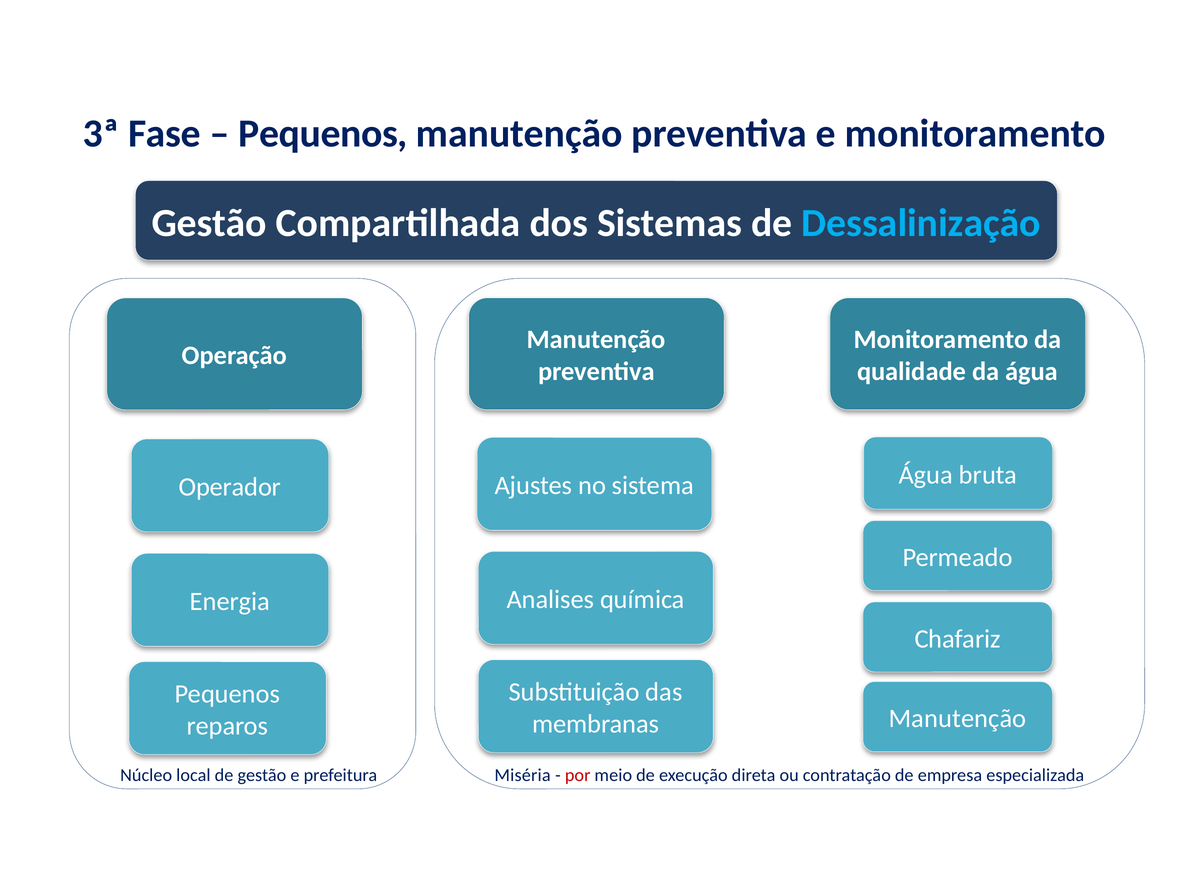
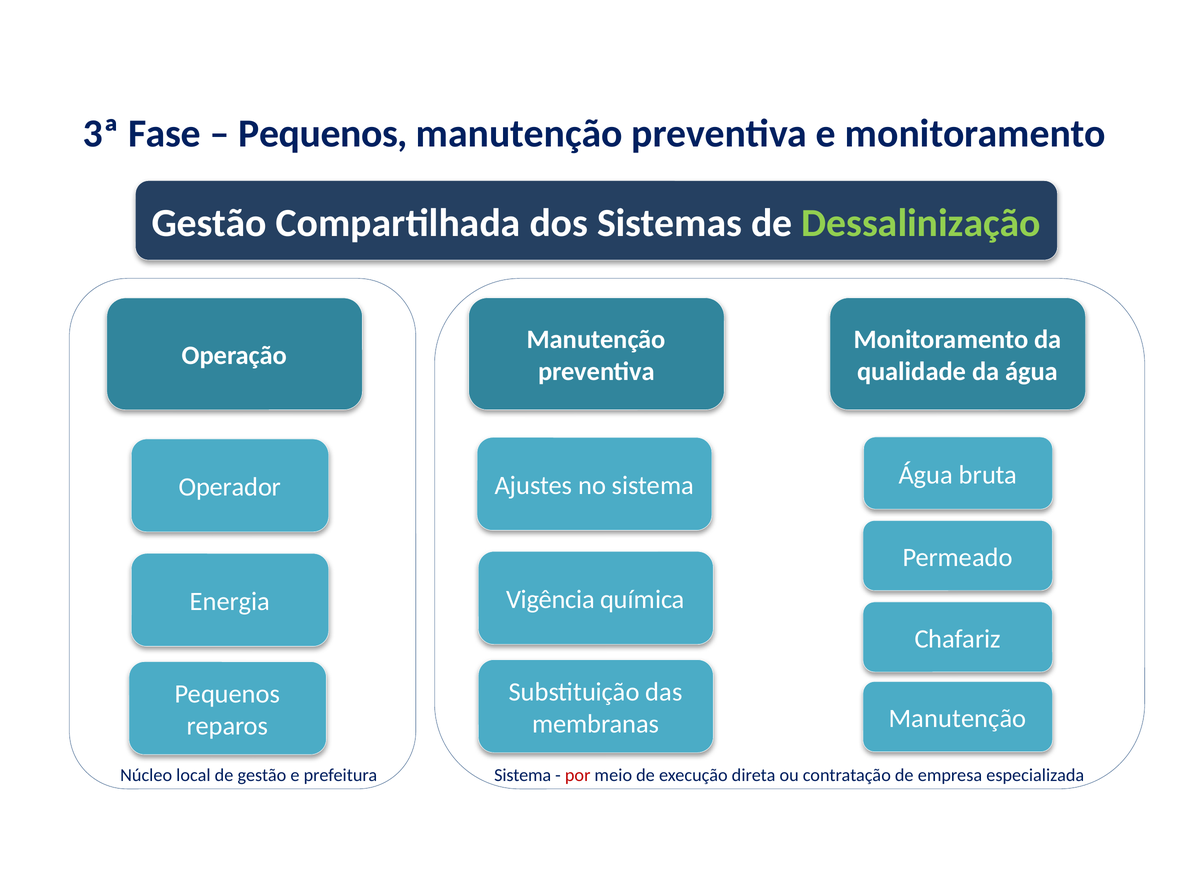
Dessalinização colour: light blue -> light green
Analises: Analises -> Vigência
prefeitura Miséria: Miséria -> Sistema
